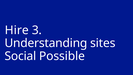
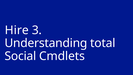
sites: sites -> total
Possible: Possible -> Cmdlets
